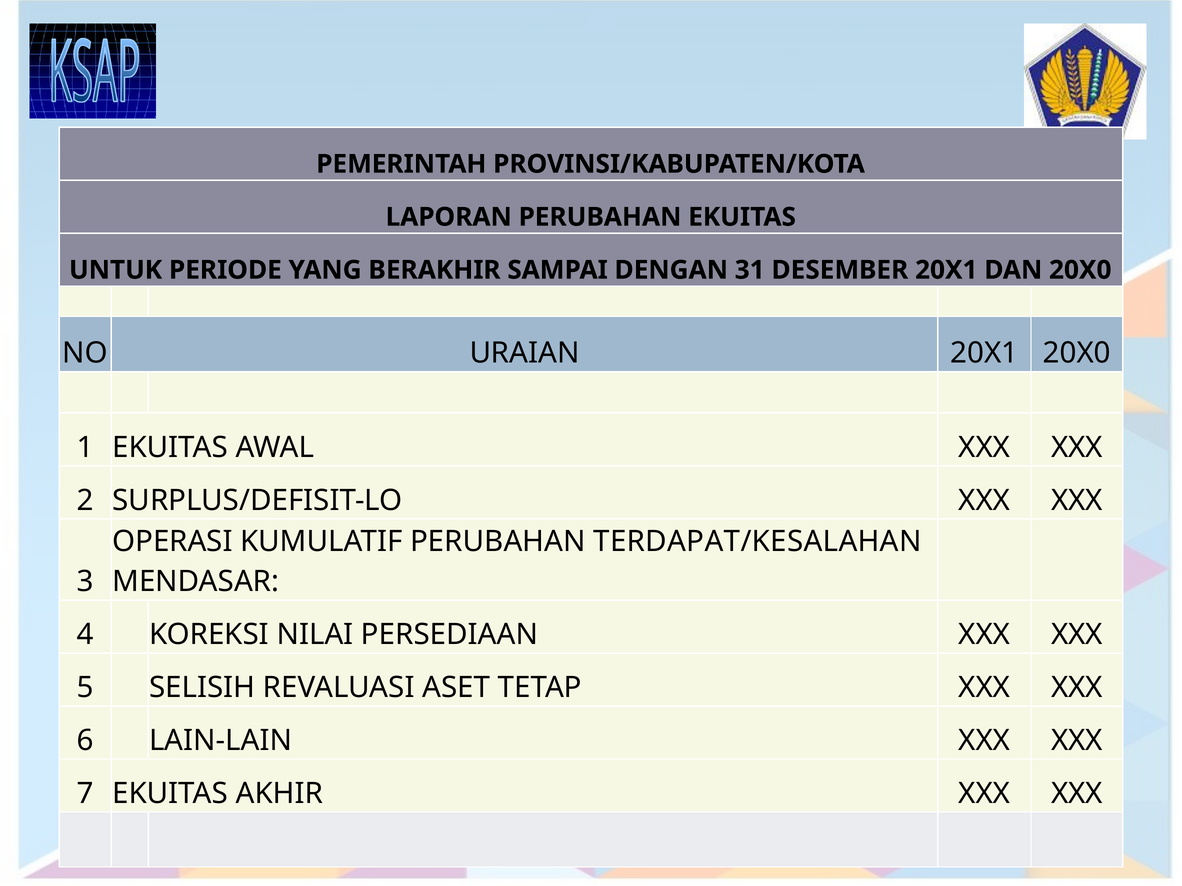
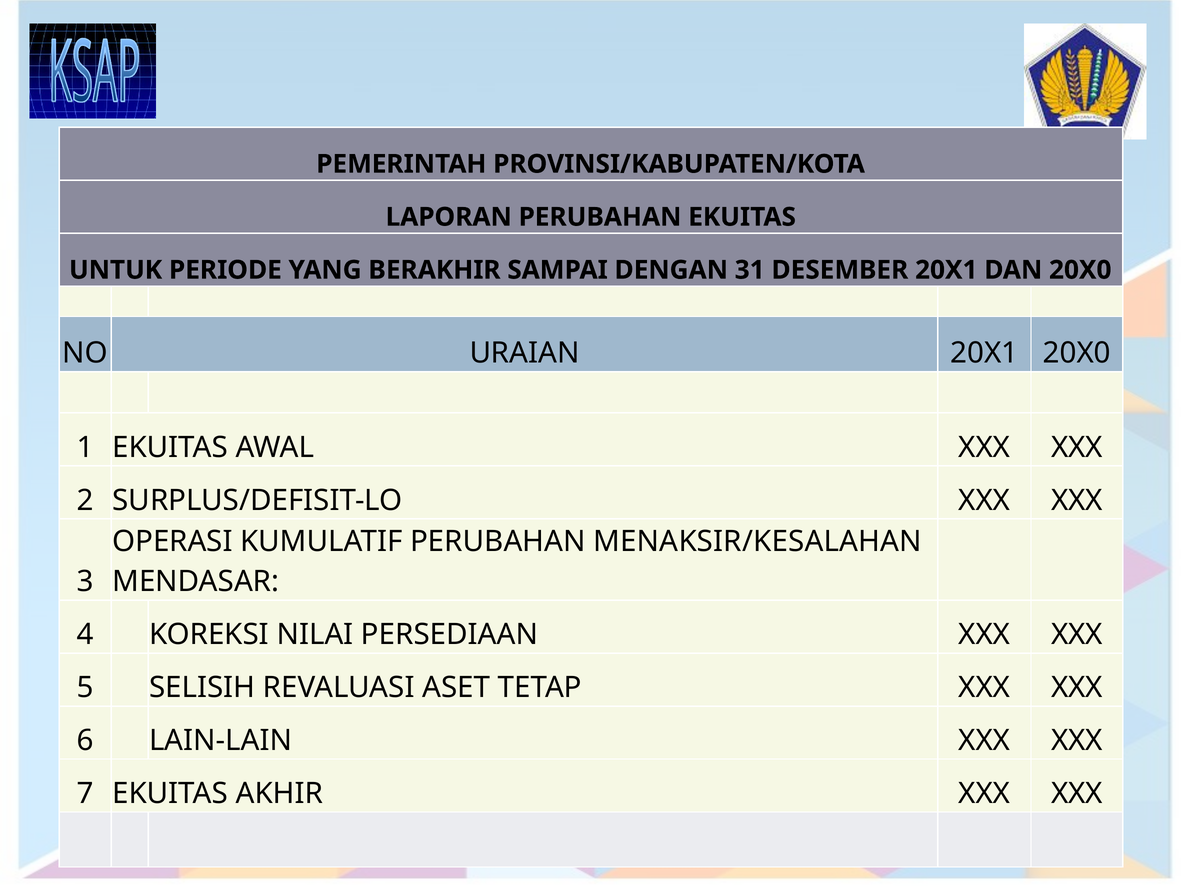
TERDAPAT/KESALAHAN: TERDAPAT/KESALAHAN -> MENAKSIR/KESALAHAN
